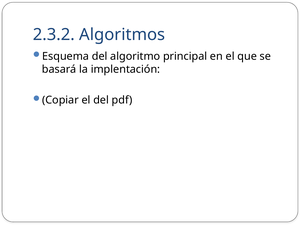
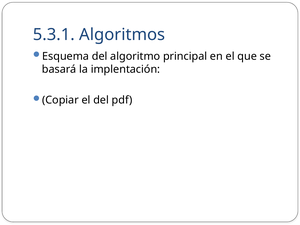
2.3.2: 2.3.2 -> 5.3.1
